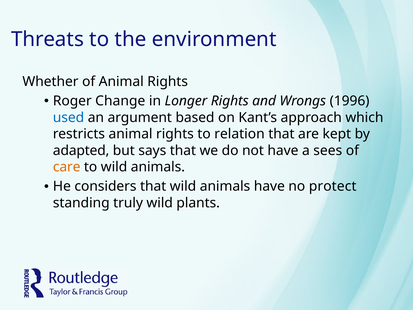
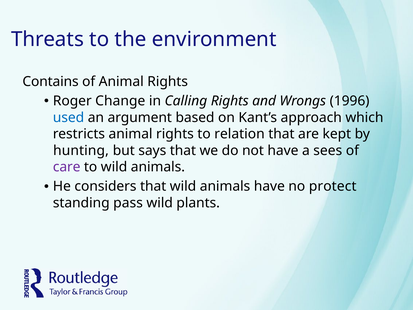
Whether: Whether -> Contains
Longer: Longer -> Calling
adapted: adapted -> hunting
care colour: orange -> purple
truly: truly -> pass
